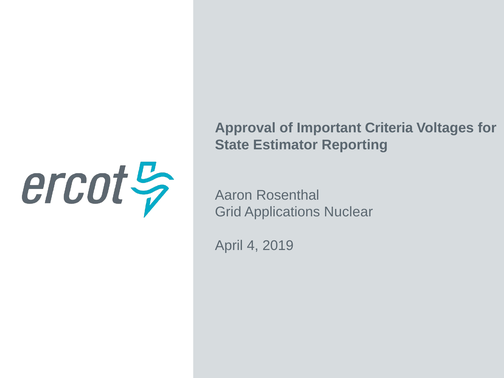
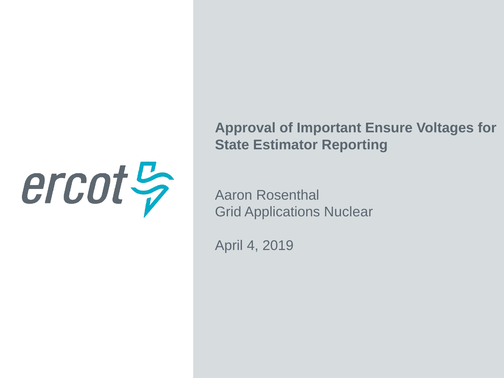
Criteria: Criteria -> Ensure
